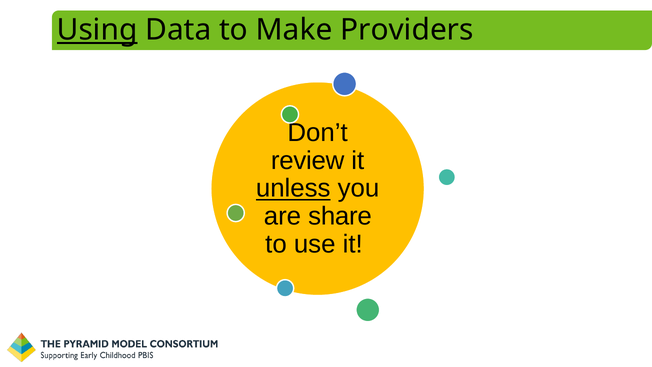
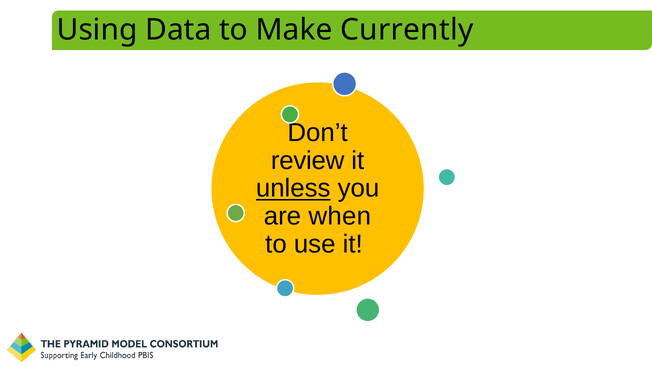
Using underline: present -> none
Providers: Providers -> Currently
share: share -> when
